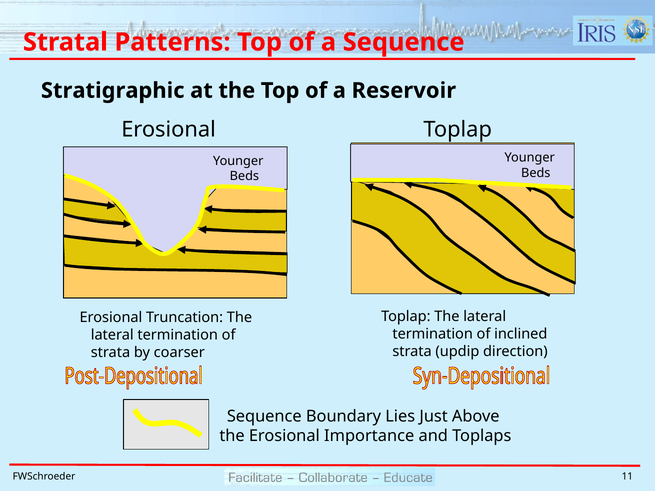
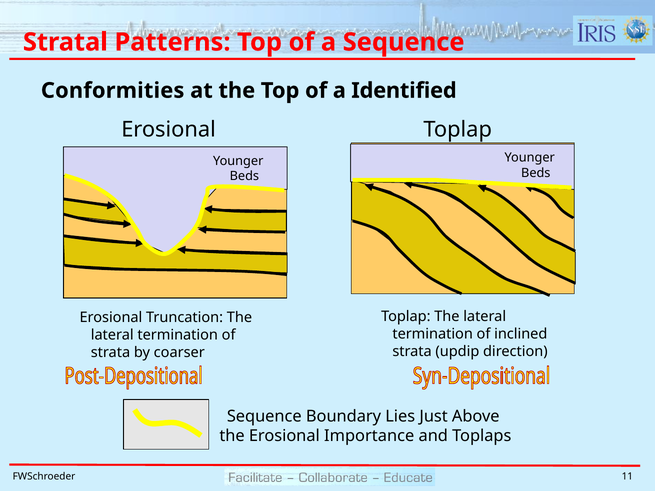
Stratigraphic: Stratigraphic -> Conformities
Reservoir: Reservoir -> Identified
